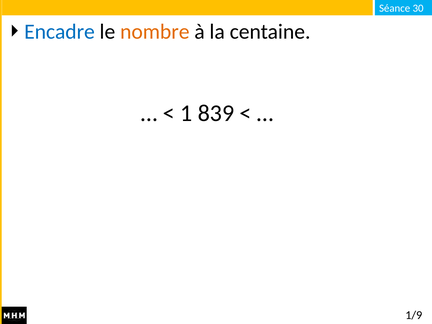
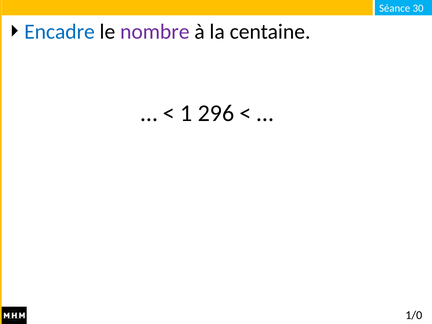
nombre colour: orange -> purple
839: 839 -> 296
1/9: 1/9 -> 1/0
